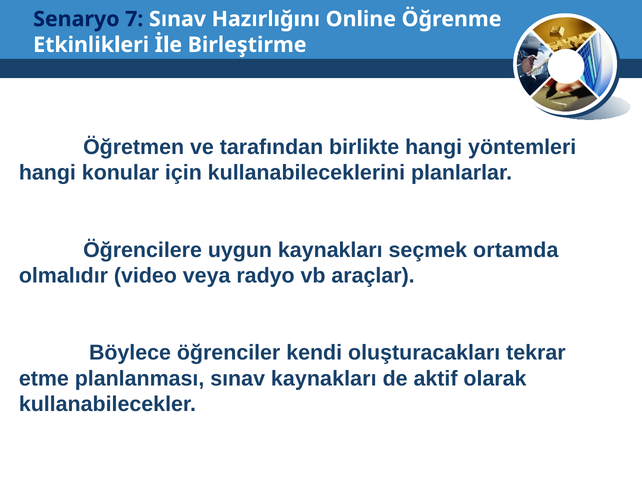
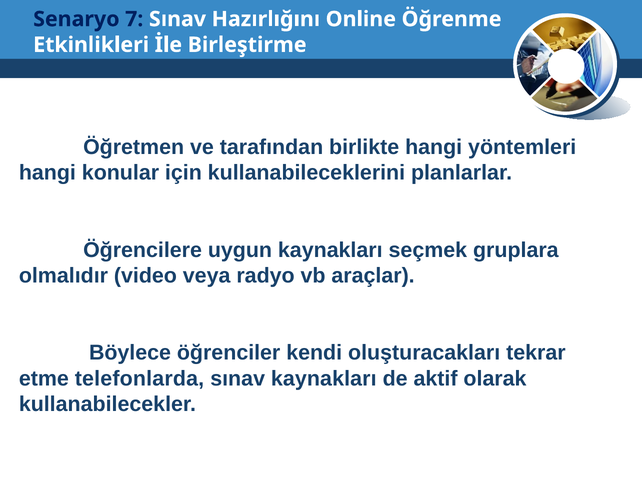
ortamda: ortamda -> gruplara
planlanması: planlanması -> telefonlarda
